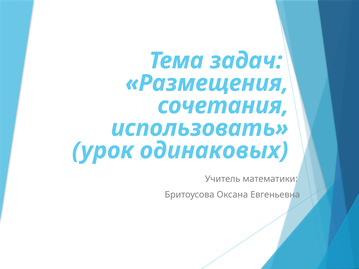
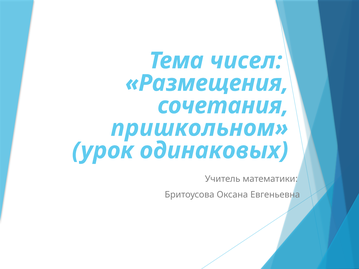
задач: задач -> чисел
использовать: использовать -> пришкольном
